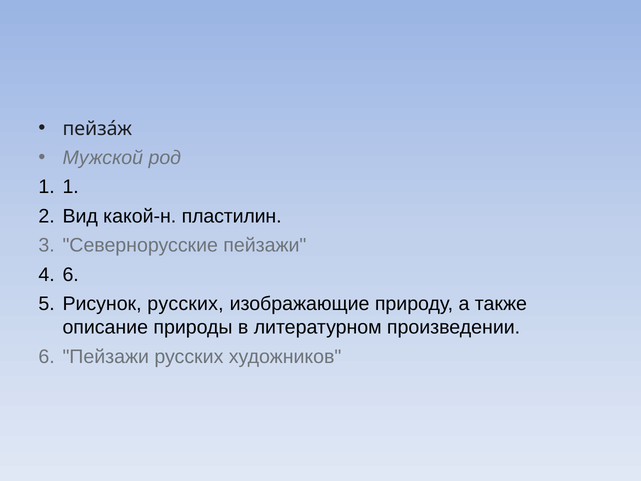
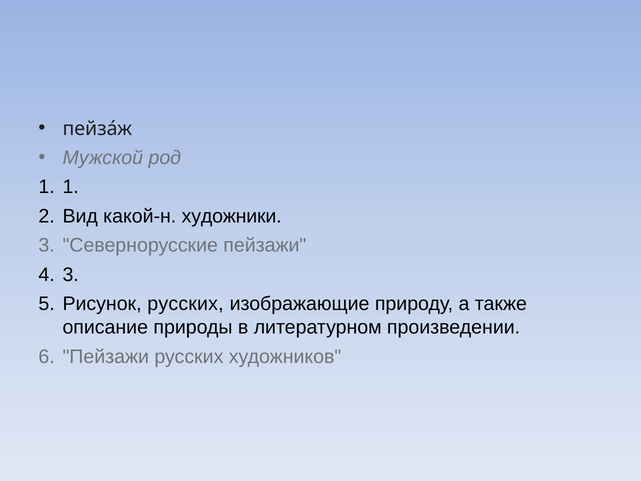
пластилин: пластилин -> художники
6 at (71, 274): 6 -> 3
